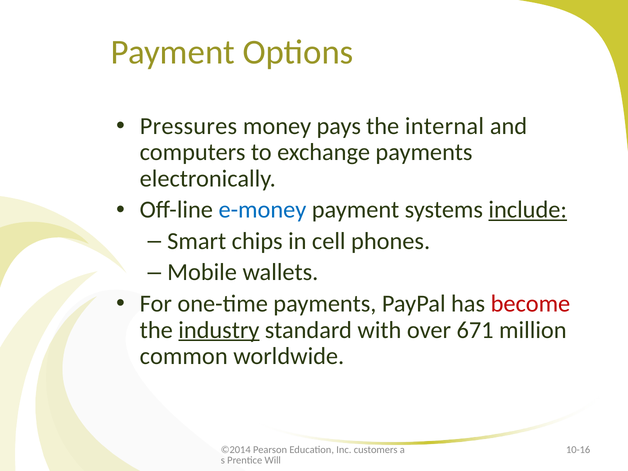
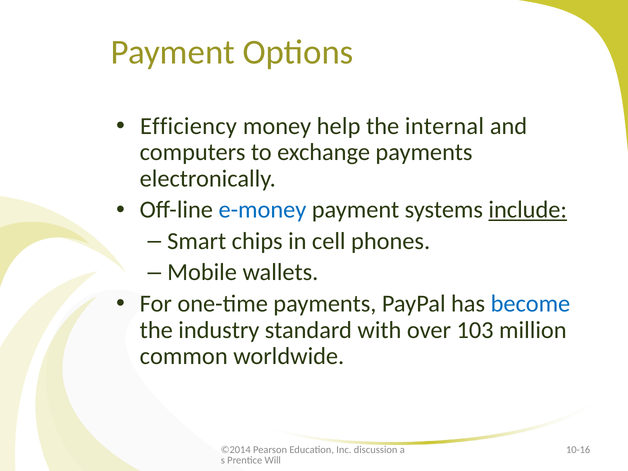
Pressures: Pressures -> Efficiency
pays: pays -> help
become colour: red -> blue
industry underline: present -> none
671: 671 -> 103
customers: customers -> discussion
